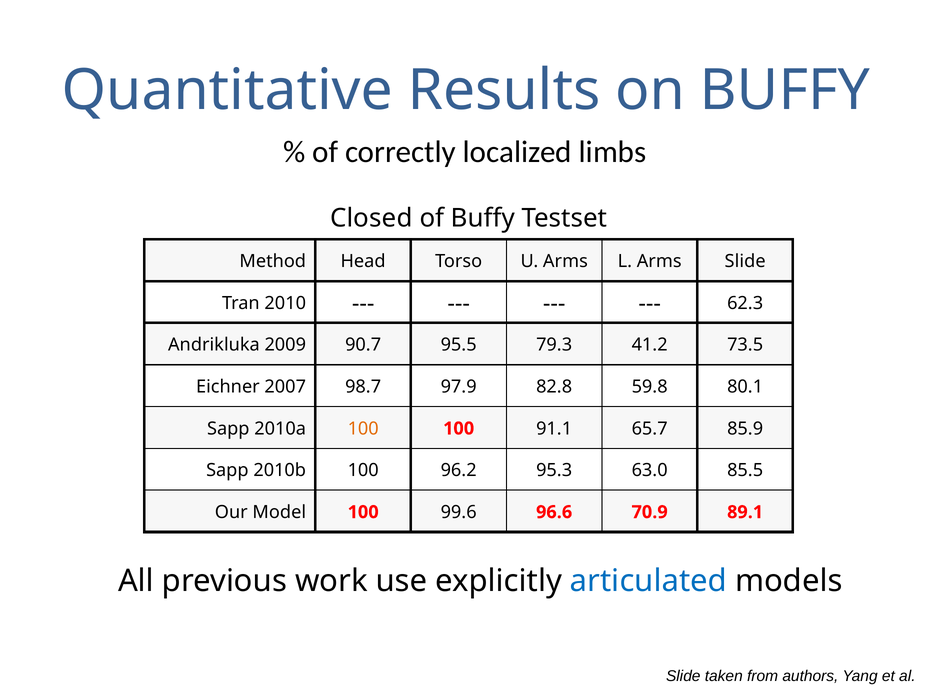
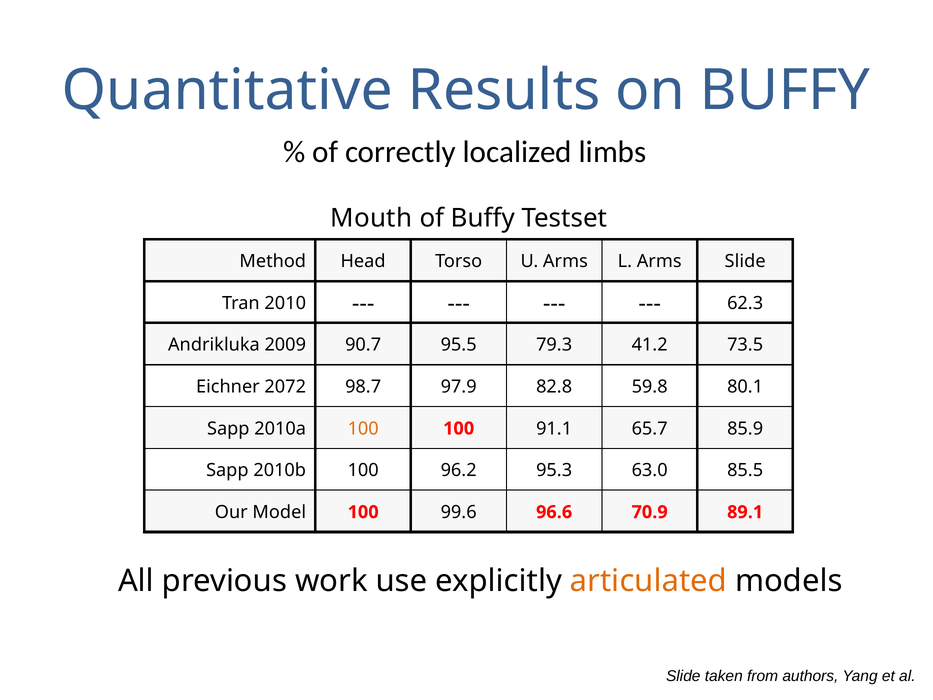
Closed: Closed -> Mouth
2007: 2007 -> 2072
articulated colour: blue -> orange
